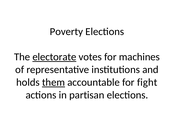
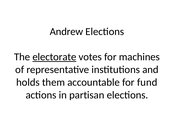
Poverty: Poverty -> Andrew
them underline: present -> none
fight: fight -> fund
